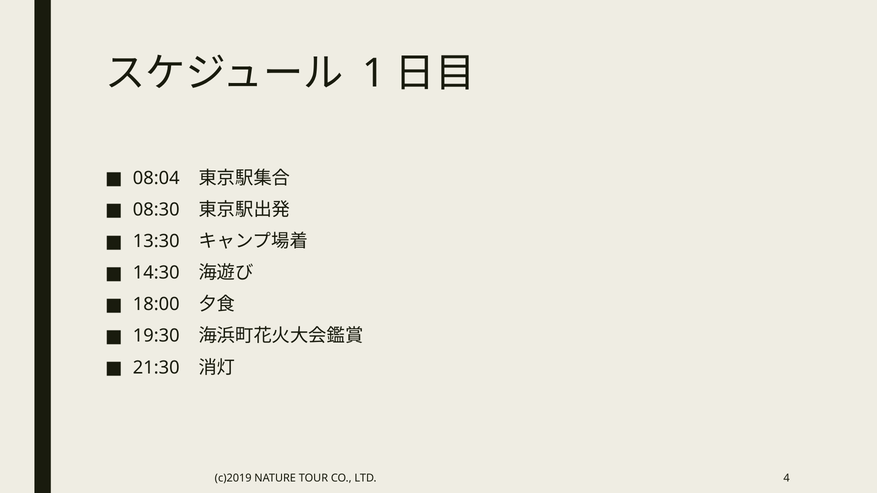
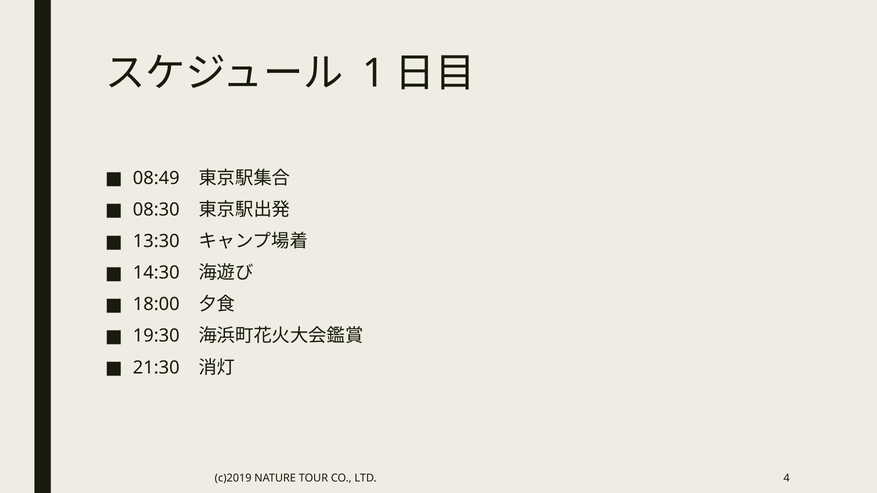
08:04: 08:04 -> 08:49
